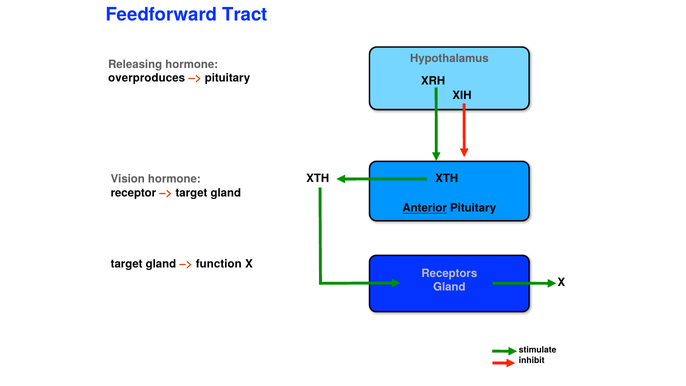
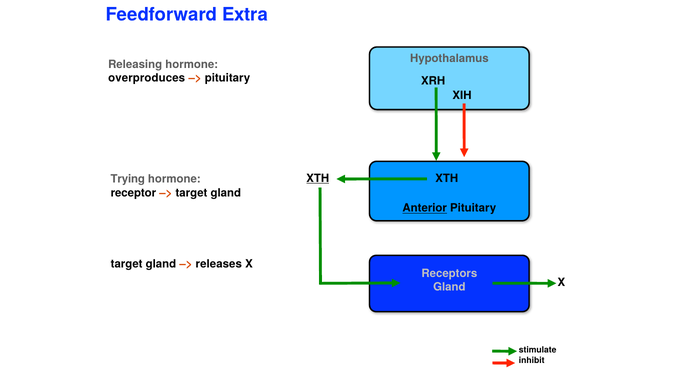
Tract: Tract -> Extra
XTH at (318, 178) underline: none -> present
Vision: Vision -> Trying
function: function -> releases
